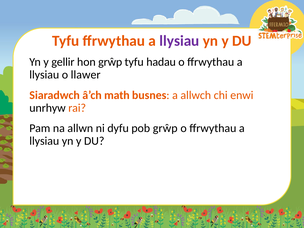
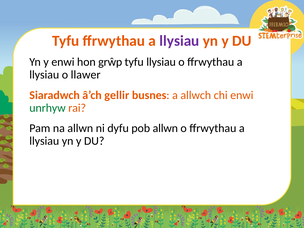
y gellir: gellir -> enwi
tyfu hadau: hadau -> llysiau
math: math -> gellir
unrhyw colour: black -> green
pob grŵp: grŵp -> allwn
